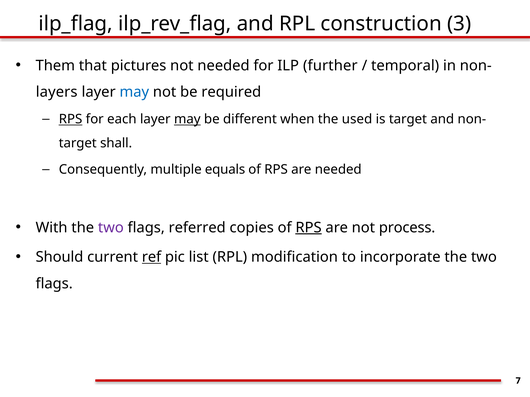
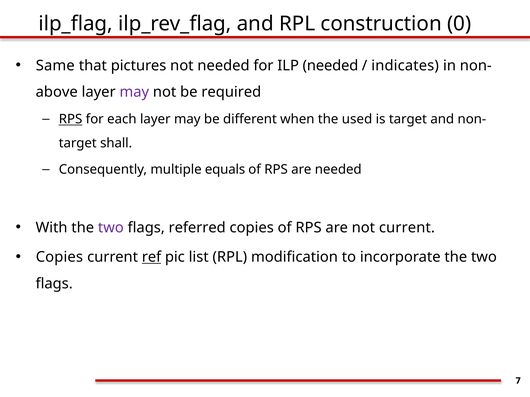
3: 3 -> 0
Them: Them -> Same
ILP further: further -> needed
temporal: temporal -> indicates
layers: layers -> above
may at (134, 92) colour: blue -> purple
may at (187, 119) underline: present -> none
RPS at (309, 228) underline: present -> none
not process: process -> current
Should at (59, 257): Should -> Copies
